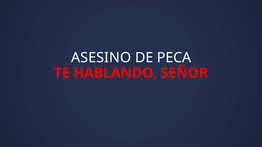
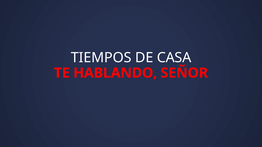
ASESINO: ASESINO -> TIEMPOS
PECA: PECA -> CASA
